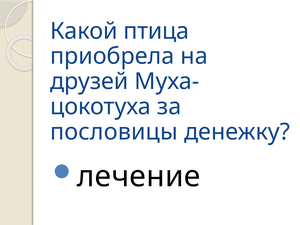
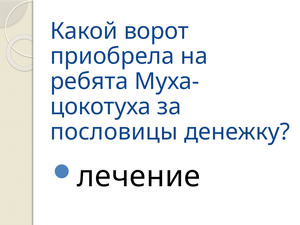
птица: птица -> ворот
друзей: друзей -> ребята
